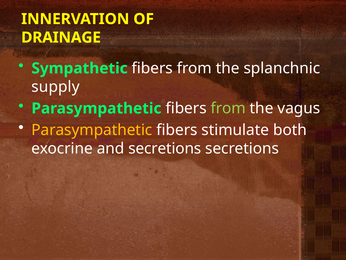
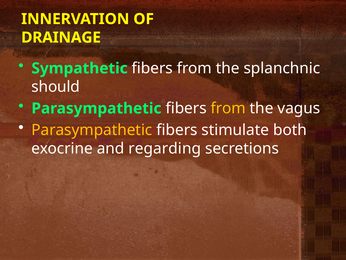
supply: supply -> should
from at (228, 108) colour: light green -> yellow
and secretions: secretions -> regarding
